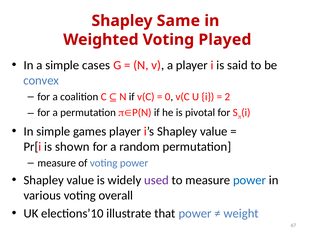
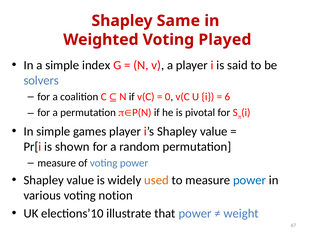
cases: cases -> index
convex: convex -> solvers
2: 2 -> 6
used colour: purple -> orange
overall: overall -> notion
